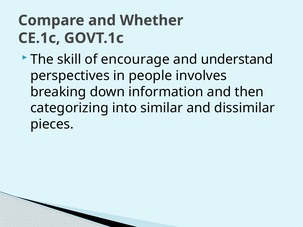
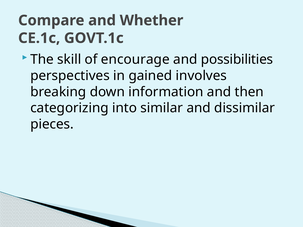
understand: understand -> possibilities
people: people -> gained
